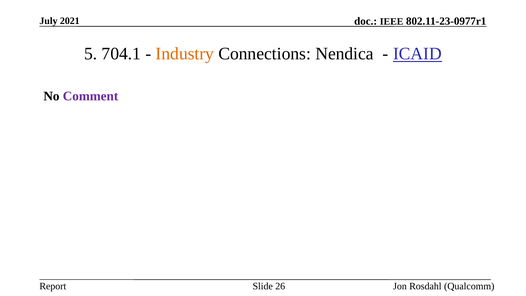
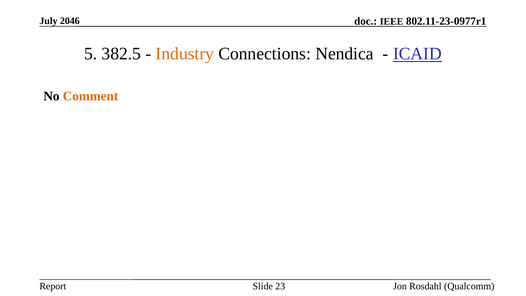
2021: 2021 -> 2046
704.1: 704.1 -> 382.5
Comment colour: purple -> orange
26: 26 -> 23
